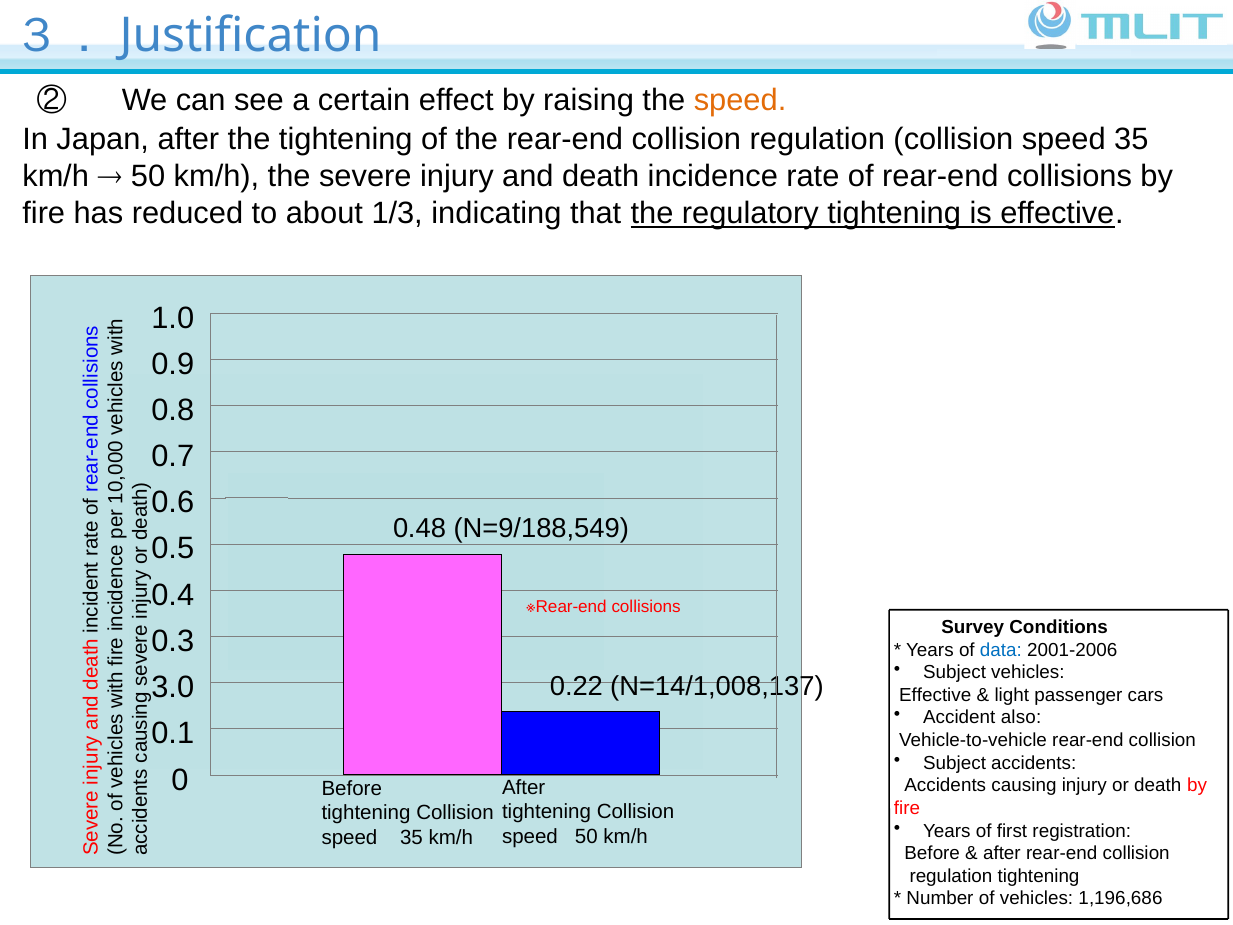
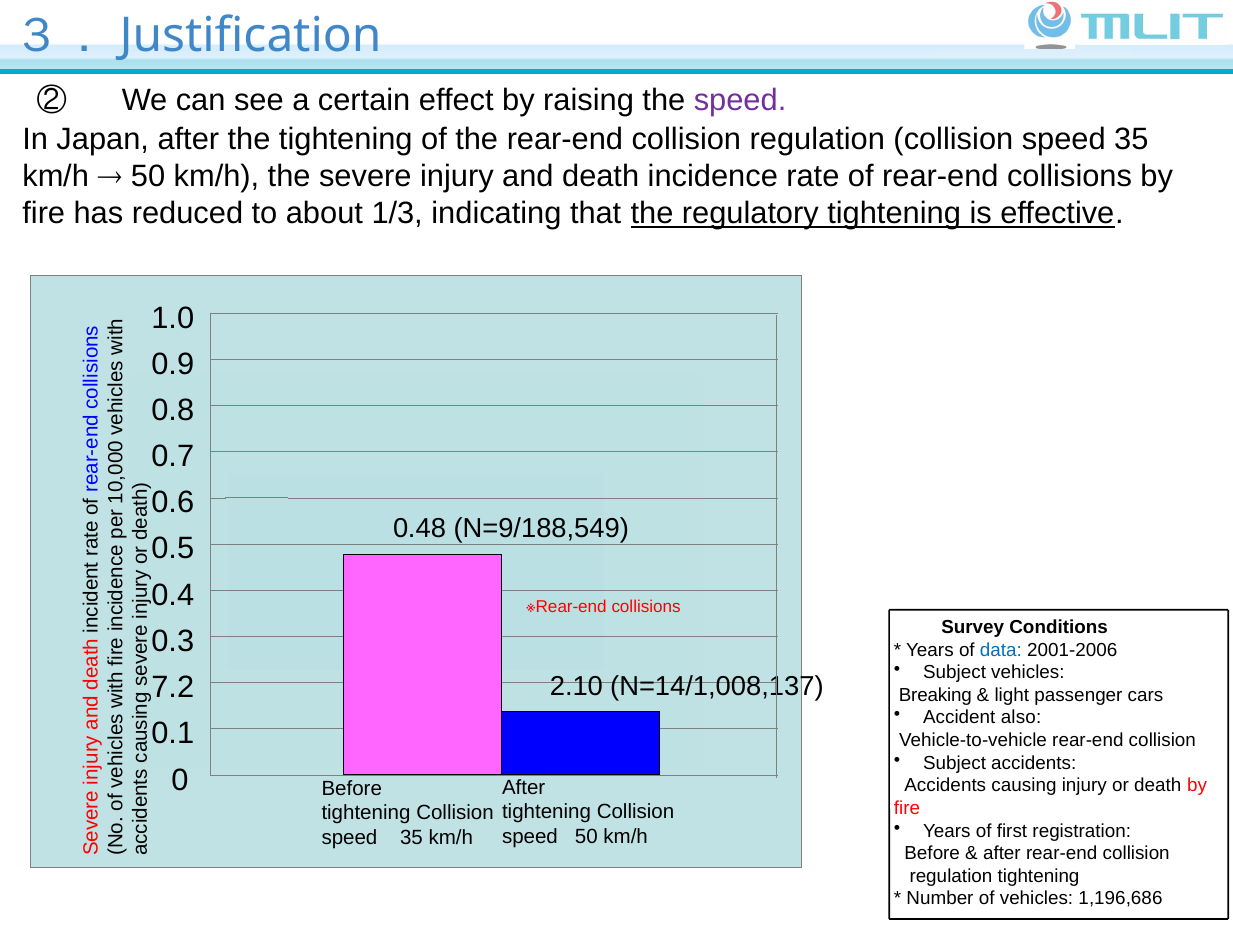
speed at (740, 101) colour: orange -> purple
3.0: 3.0 -> 7.2
0.22: 0.22 -> 2.10
Effective at (935, 695): Effective -> Breaking
